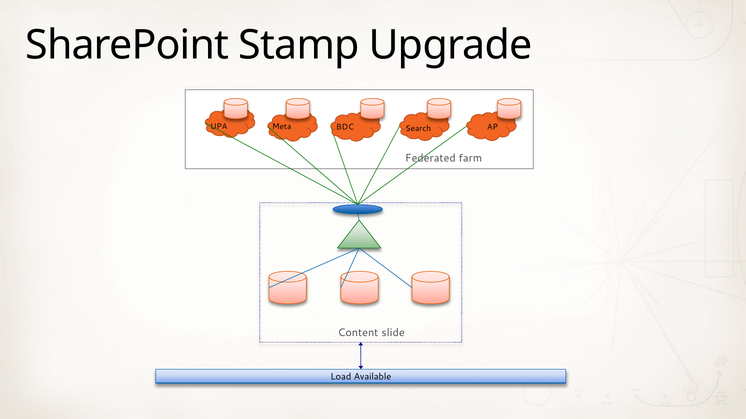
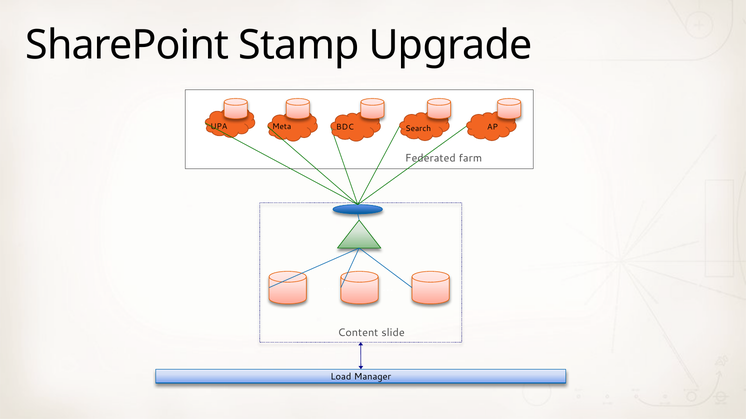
Available: Available -> Manager
